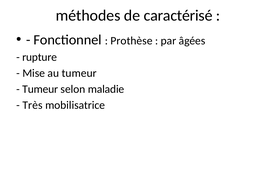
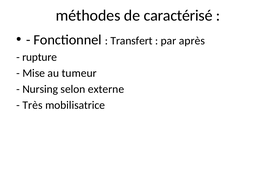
Prothèse: Prothèse -> Transfert
âgées: âgées -> après
Tumeur at (40, 89): Tumeur -> Nursing
maladie: maladie -> externe
